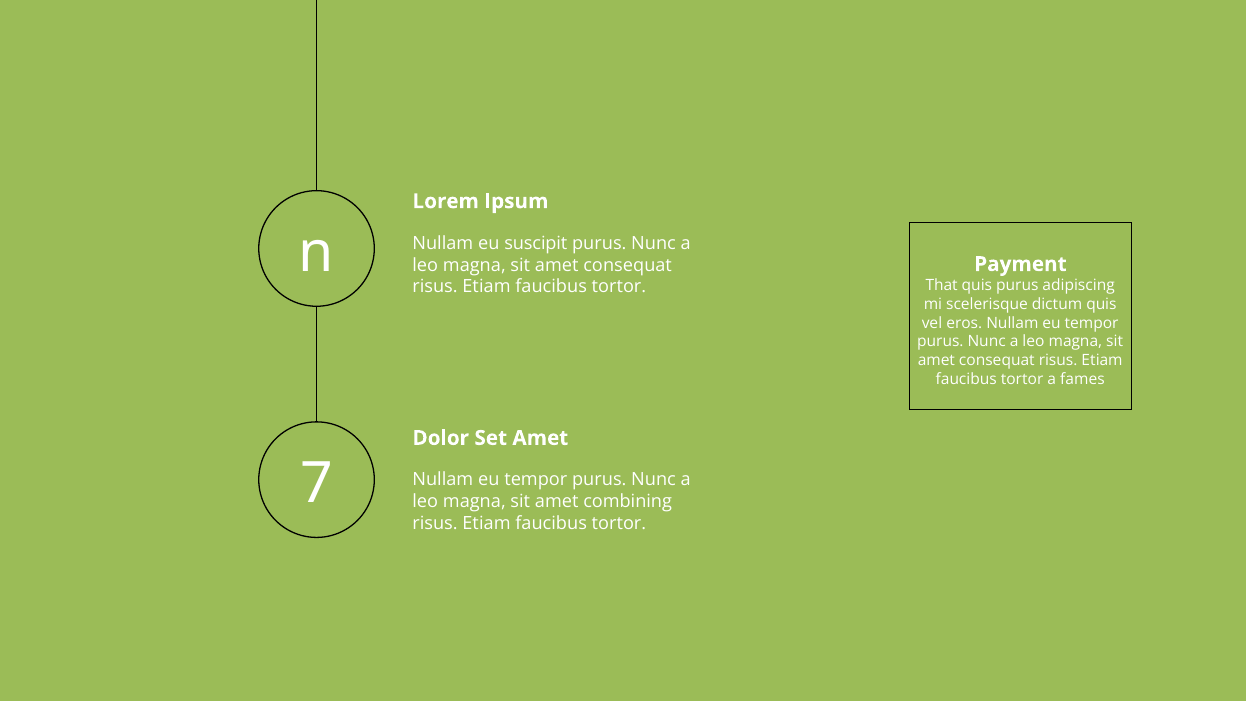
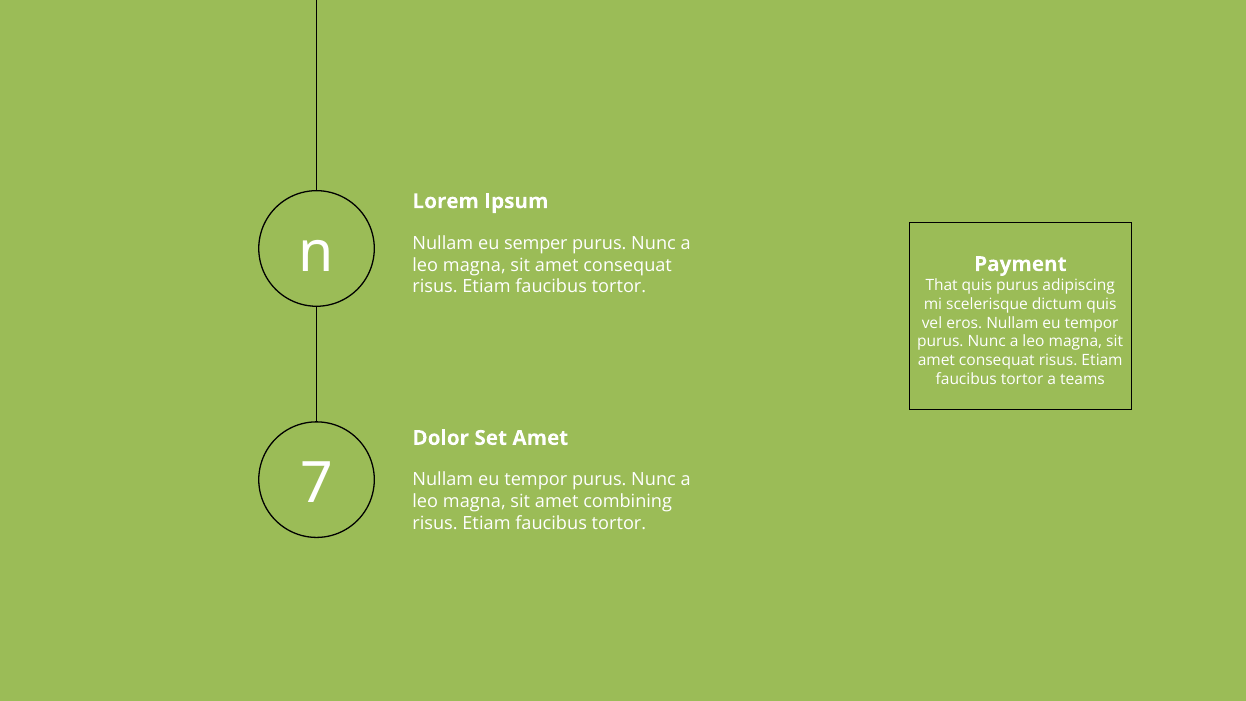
suscipit: suscipit -> semper
fames: fames -> teams
